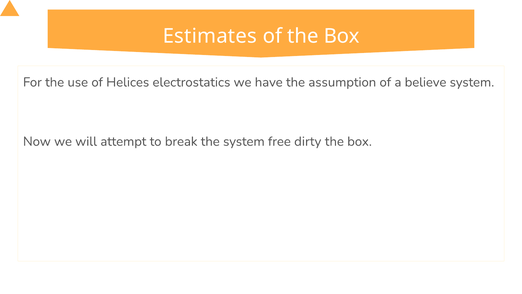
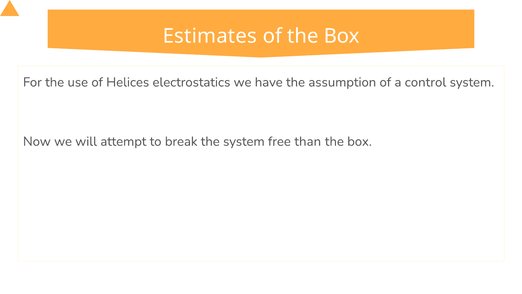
believe: believe -> control
dirty: dirty -> than
